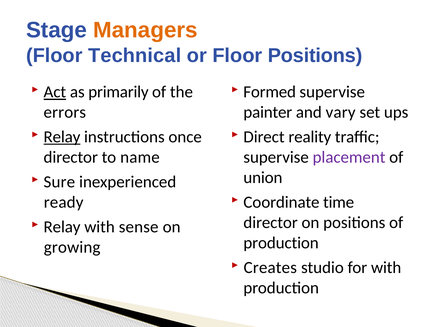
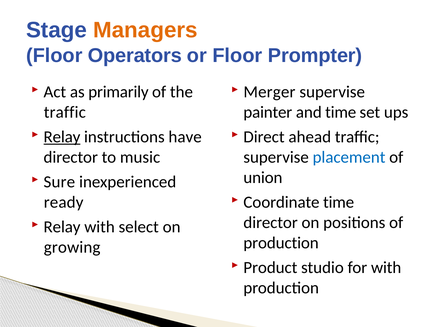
Technical: Technical -> Operators
Floor Positions: Positions -> Prompter
Act underline: present -> none
Formed: Formed -> Merger
errors at (65, 112): errors -> traffic
and vary: vary -> time
once: once -> have
reality: reality -> ahead
name: name -> music
placement colour: purple -> blue
sense: sense -> select
Creates: Creates -> Product
